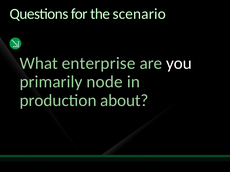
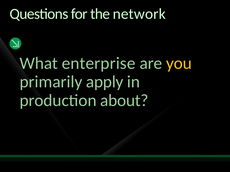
scenario: scenario -> network
you colour: white -> yellow
node: node -> apply
